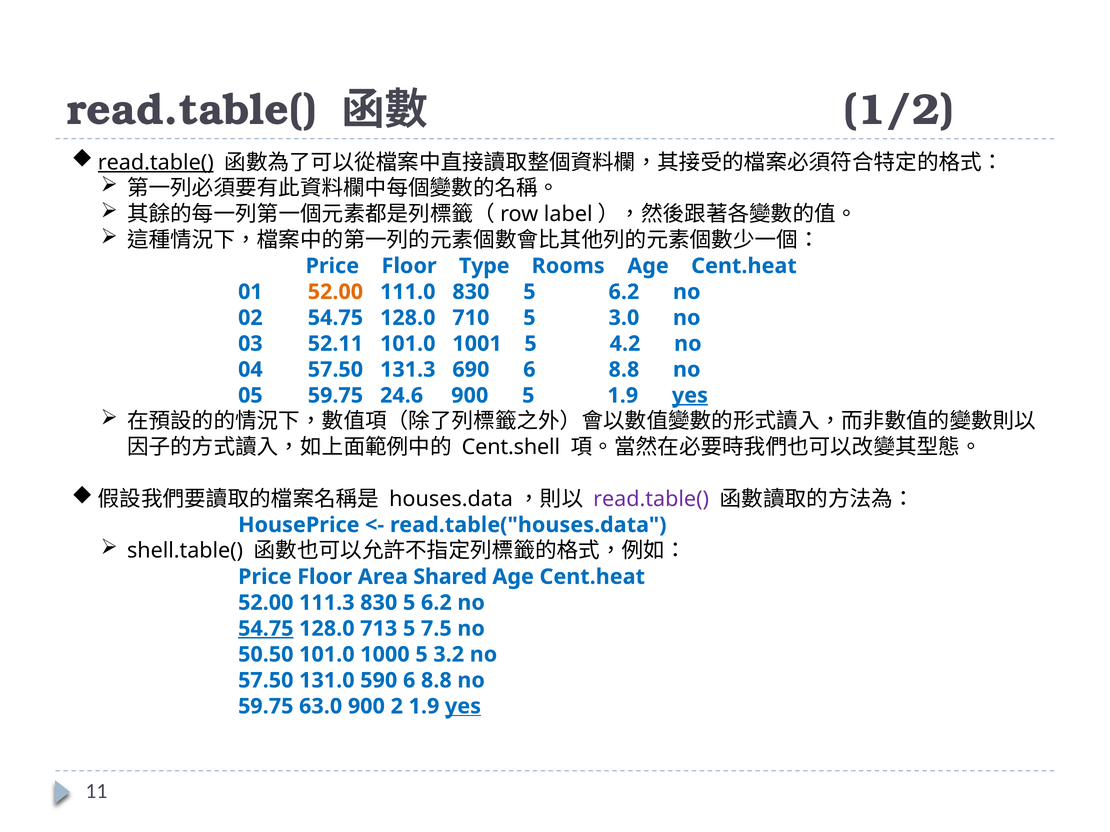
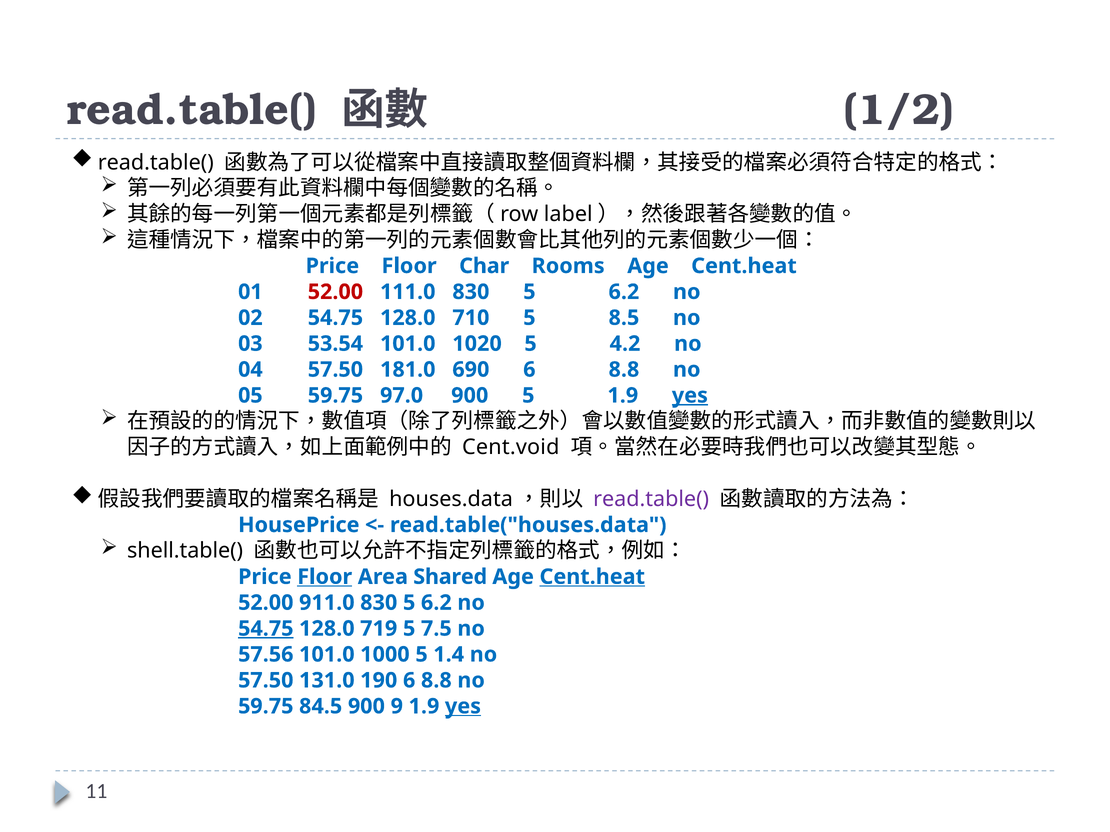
read.table( at (156, 162) underline: present -> none
Type: Type -> Char
52.00 at (335, 292) colour: orange -> red
3.0: 3.0 -> 8.5
52.11: 52.11 -> 53.54
1001: 1001 -> 1020
131.3: 131.3 -> 181.0
24.6: 24.6 -> 97.0
Cent.shell: Cent.shell -> Cent.void
Floor at (325, 577) underline: none -> present
Cent.heat at (592, 577) underline: none -> present
111.3: 111.3 -> 911.0
713: 713 -> 719
50.50: 50.50 -> 57.56
3.2: 3.2 -> 1.4
590: 590 -> 190
63.0: 63.0 -> 84.5
2: 2 -> 9
